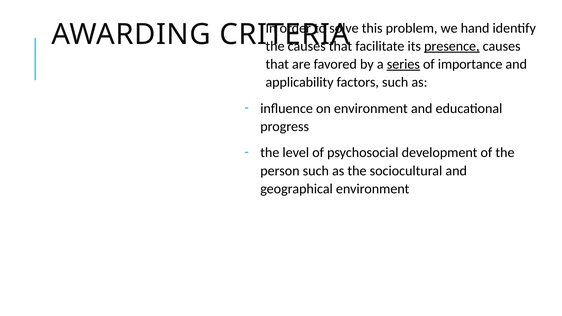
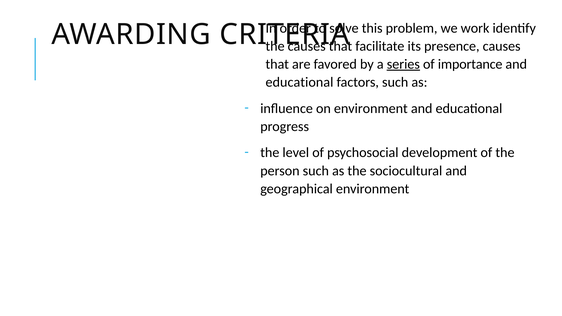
hand: hand -> work
presence underline: present -> none
applicability at (300, 82): applicability -> educational
